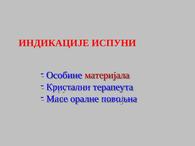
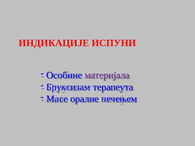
материјала colour: red -> purple
Кристални: Кристални -> Бруксизам
повољна: повољна -> печењем
